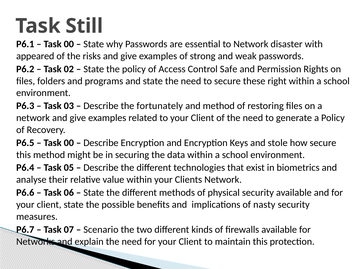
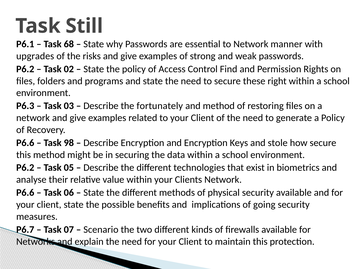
00 at (69, 44): 00 -> 68
disaster: disaster -> manner
appeared: appeared -> upgrades
Safe: Safe -> Find
P6.5 at (25, 143): P6.5 -> P6.6
00 at (69, 143): 00 -> 98
P6.4 at (25, 167): P6.4 -> P6.2
nasty: nasty -> going
